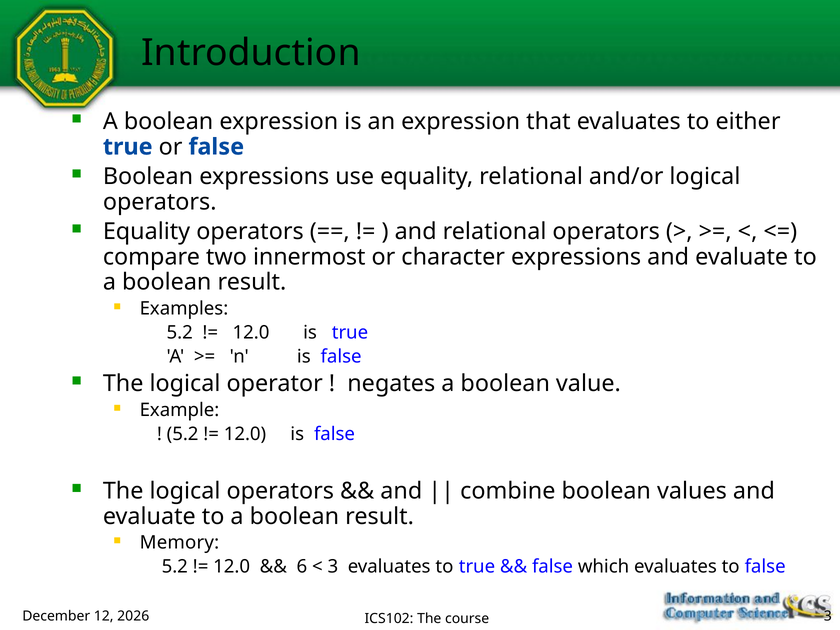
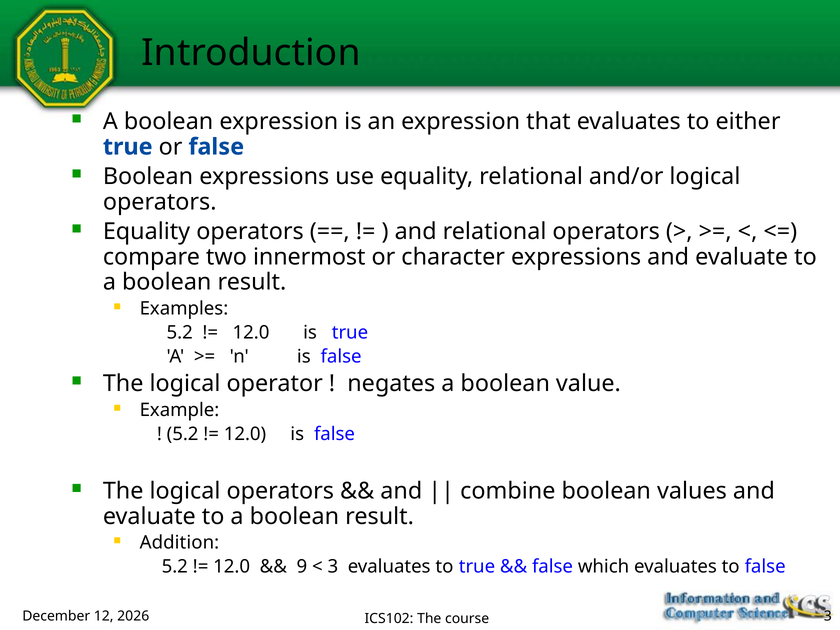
Memory: Memory -> Addition
6: 6 -> 9
